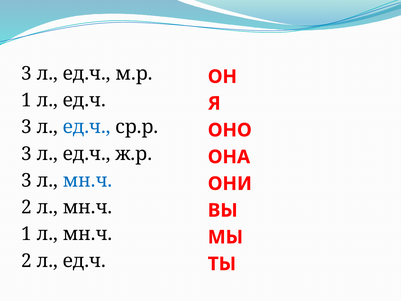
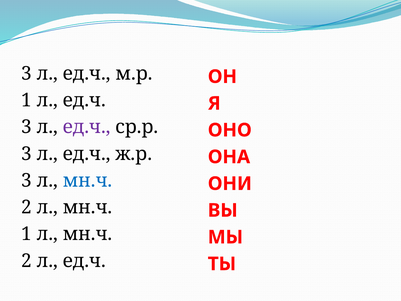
ед.ч at (87, 127) colour: blue -> purple
